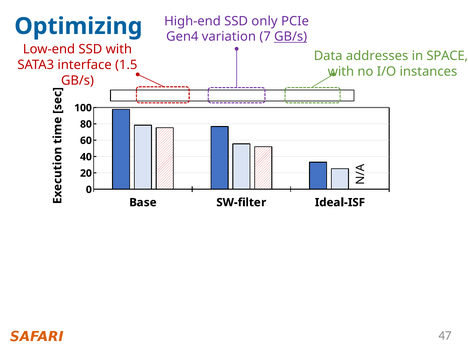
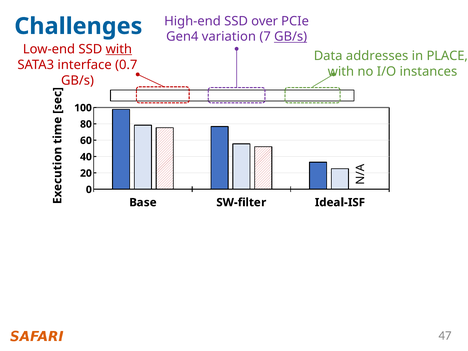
only: only -> over
Optimizing: Optimizing -> Challenges
with at (119, 49) underline: none -> present
SPACE: SPACE -> PLACE
1.5: 1.5 -> 0.7
